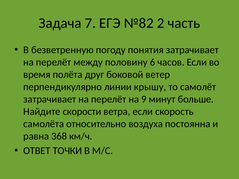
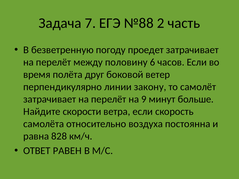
№82: №82 -> №88
понятия: понятия -> проедет
крышу: крышу -> закону
368: 368 -> 828
ТОЧКИ: ТОЧКИ -> РАВЕН
